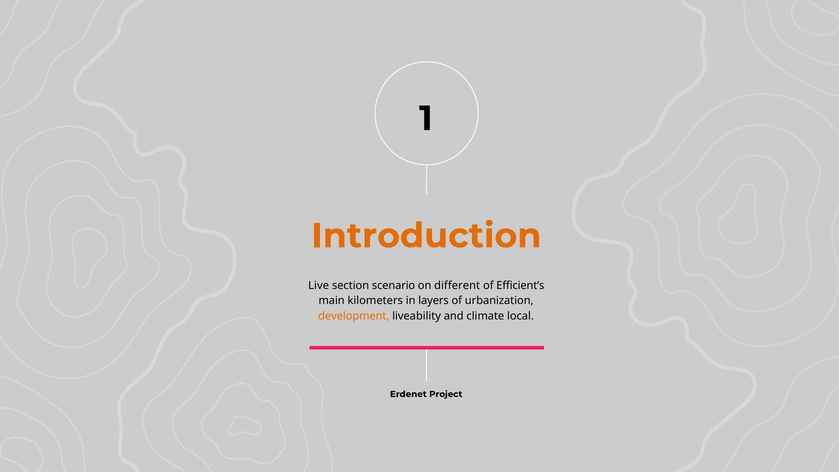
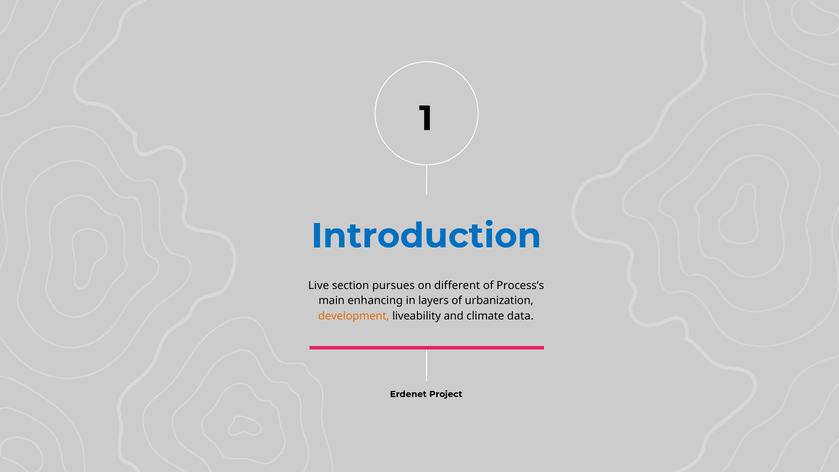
Introduction colour: orange -> blue
scenario: scenario -> pursues
Efficient’s: Efficient’s -> Process’s
kilometers: kilometers -> enhancing
local: local -> data
